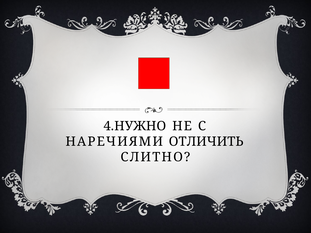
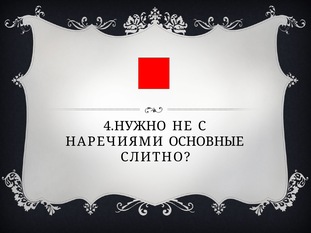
ОТЛИЧИТЬ: ОТЛИЧИТЬ -> ОСНОВНЫЕ
